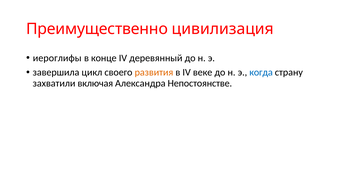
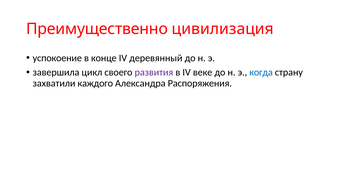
иероглифы: иероглифы -> успокоение
развития colour: orange -> purple
включая: включая -> каждого
Непостоянстве: Непостоянстве -> Распоряжения
